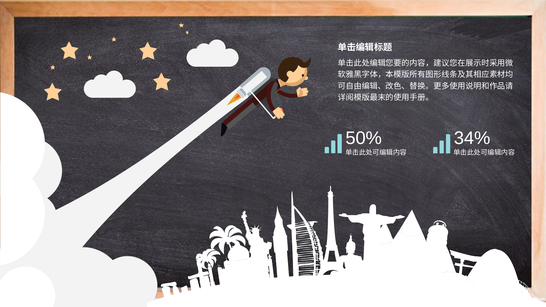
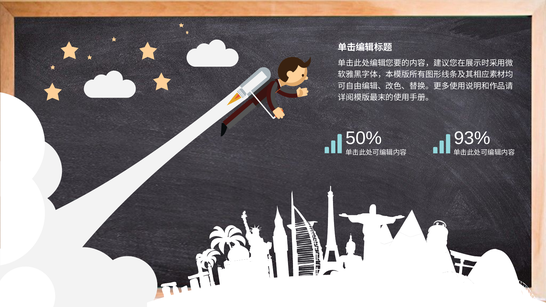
34%: 34% -> 93%
